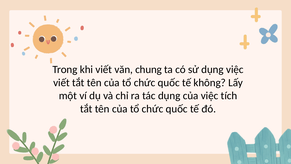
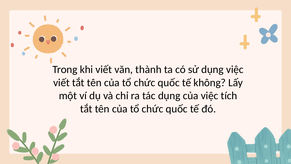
chung: chung -> thành
